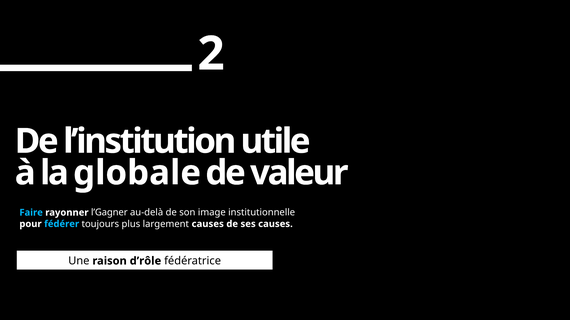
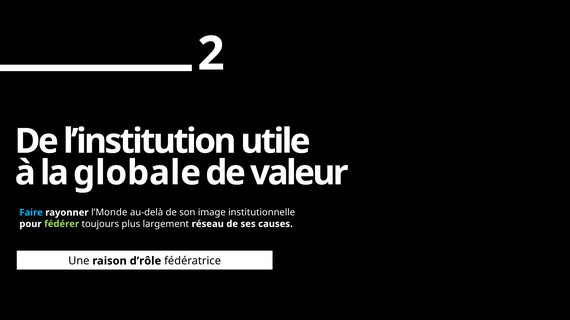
l’Gagner: l’Gagner -> l’Monde
fédérer colour: light blue -> light green
largement causes: causes -> réseau
